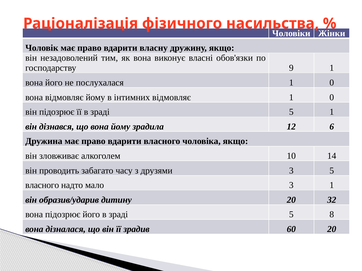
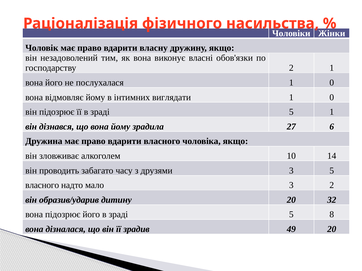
господарству 9: 9 -> 2
інтимних відмовляє: відмовляє -> виглядати
12: 12 -> 27
3 1: 1 -> 2
60: 60 -> 49
